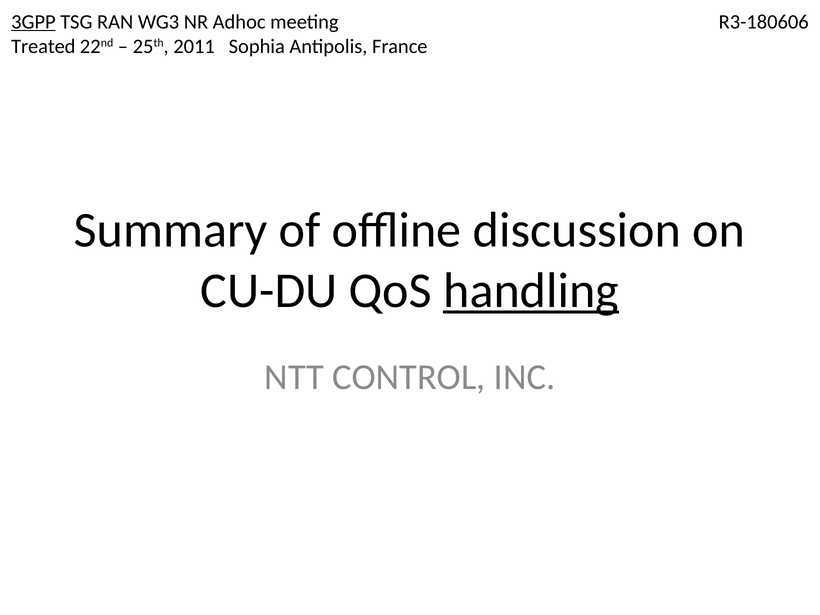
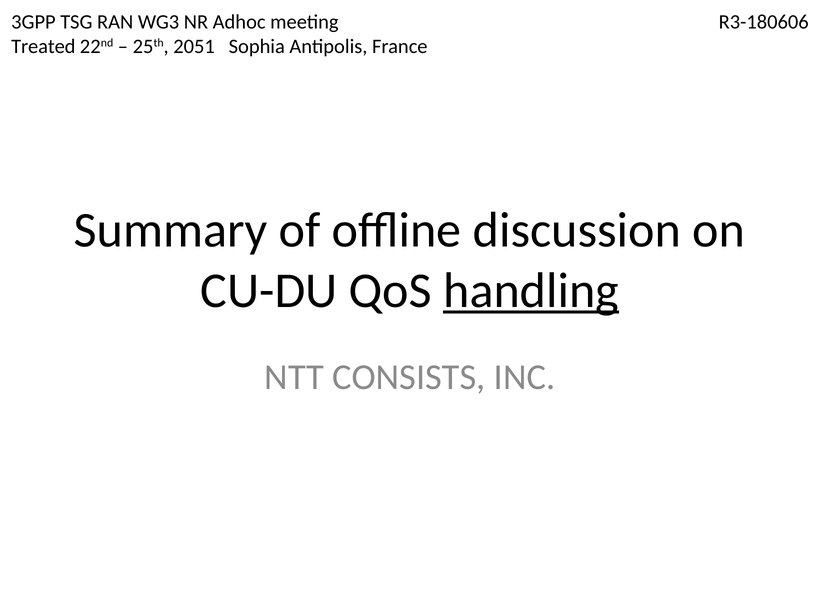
3GPP underline: present -> none
2011: 2011 -> 2051
CONTROL: CONTROL -> CONSISTS
